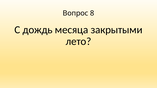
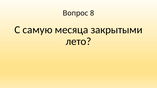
дождь: дождь -> самую
